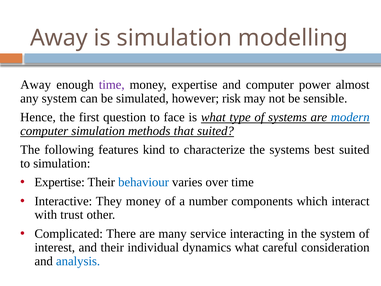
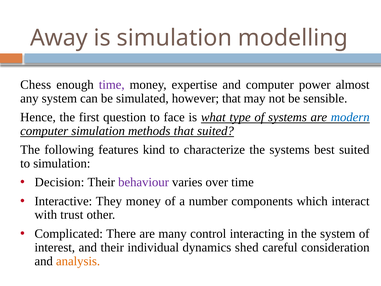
Away at (36, 85): Away -> Chess
however risk: risk -> that
Expertise at (60, 182): Expertise -> Decision
behaviour colour: blue -> purple
service: service -> control
dynamics what: what -> shed
analysis colour: blue -> orange
